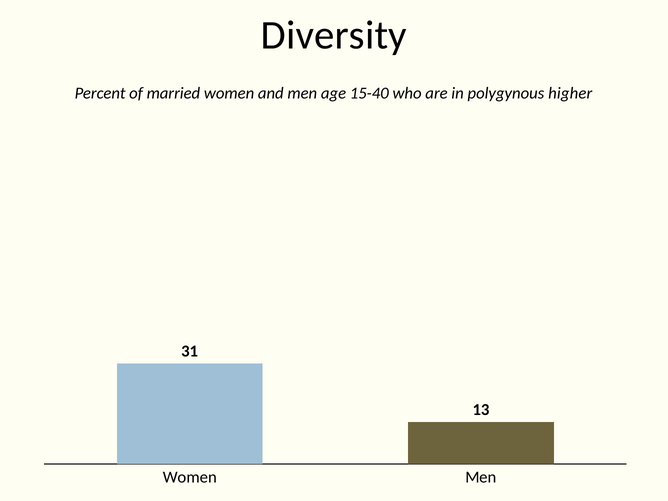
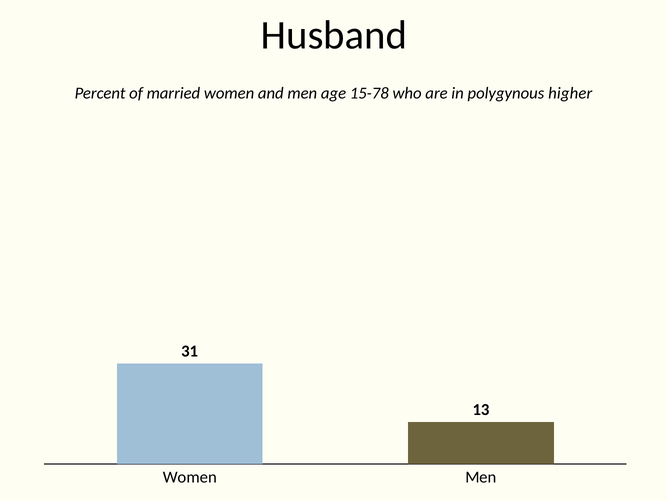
Diversity: Diversity -> Husband
15-40: 15-40 -> 15-78
